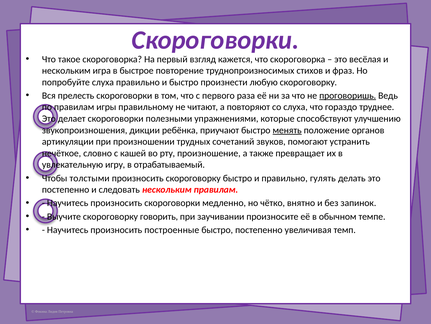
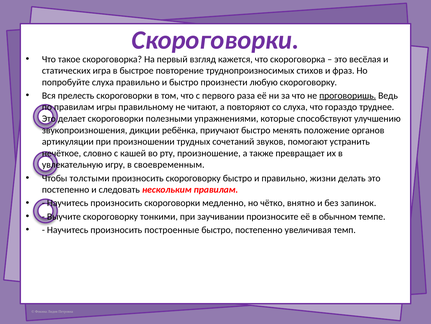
нескольким at (66, 71): нескольким -> статических
менять underline: present -> none
отрабатываемый: отрабатываемый -> своевременным
гулять: гулять -> жизни
говорить: говорить -> тонкими
